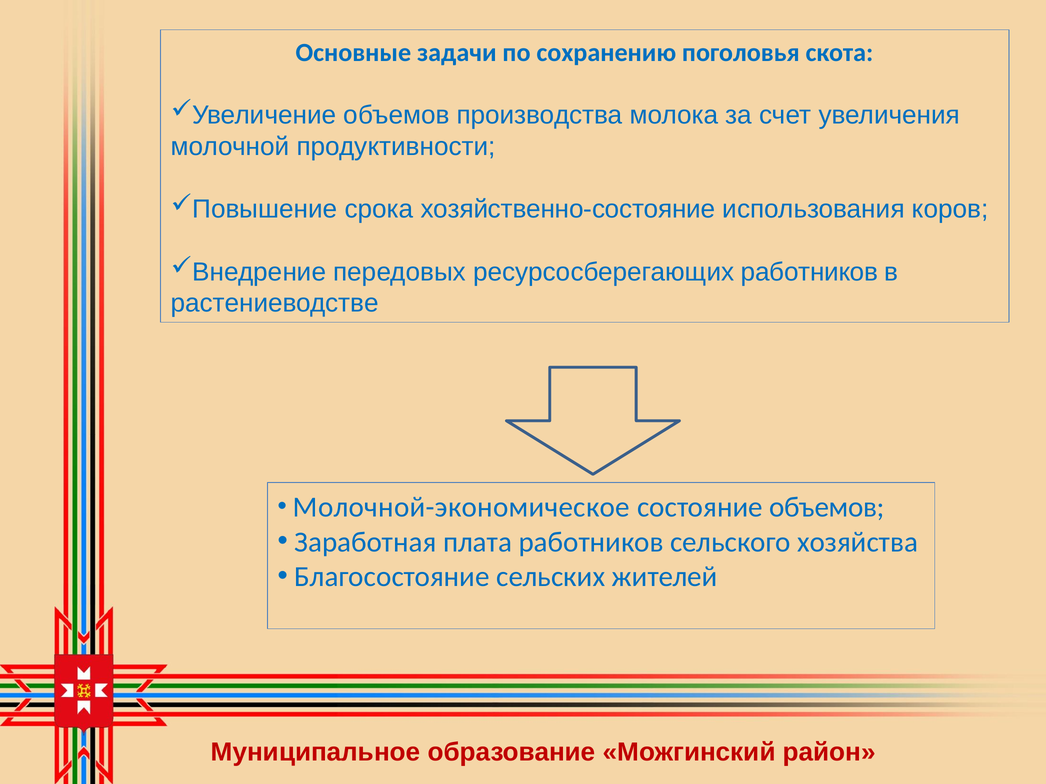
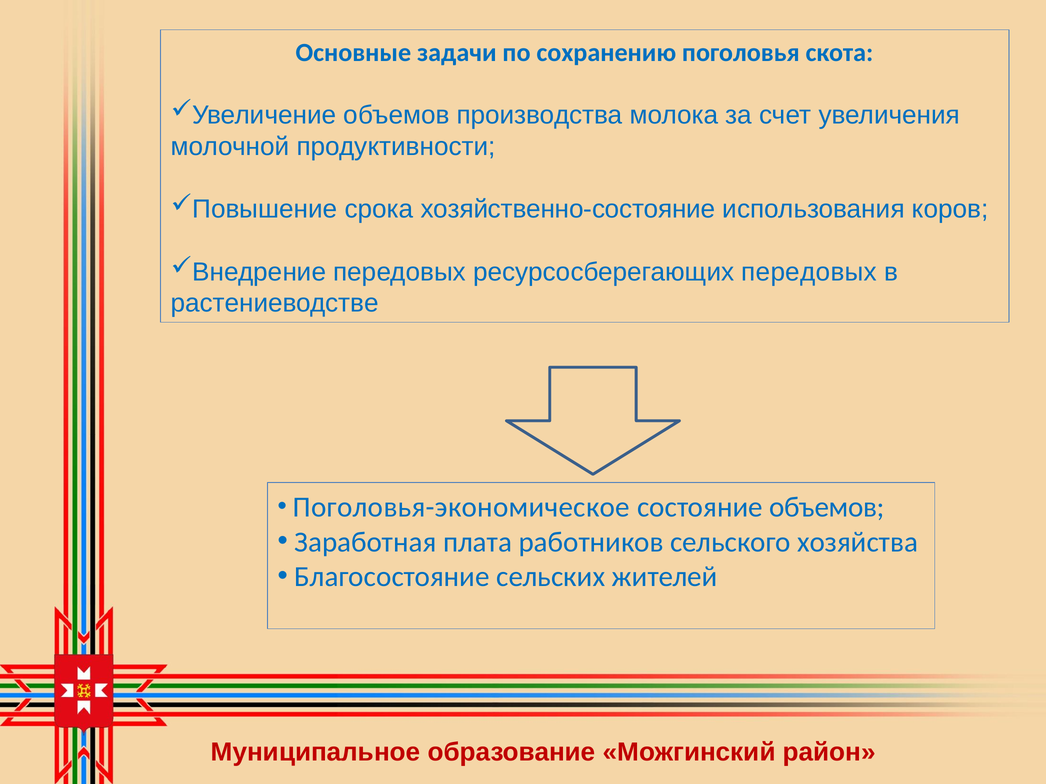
ресурсосберегающих работников: работников -> передовых
Молочной-экономическое: Молочной-экономическое -> Поголовья-экономическое
